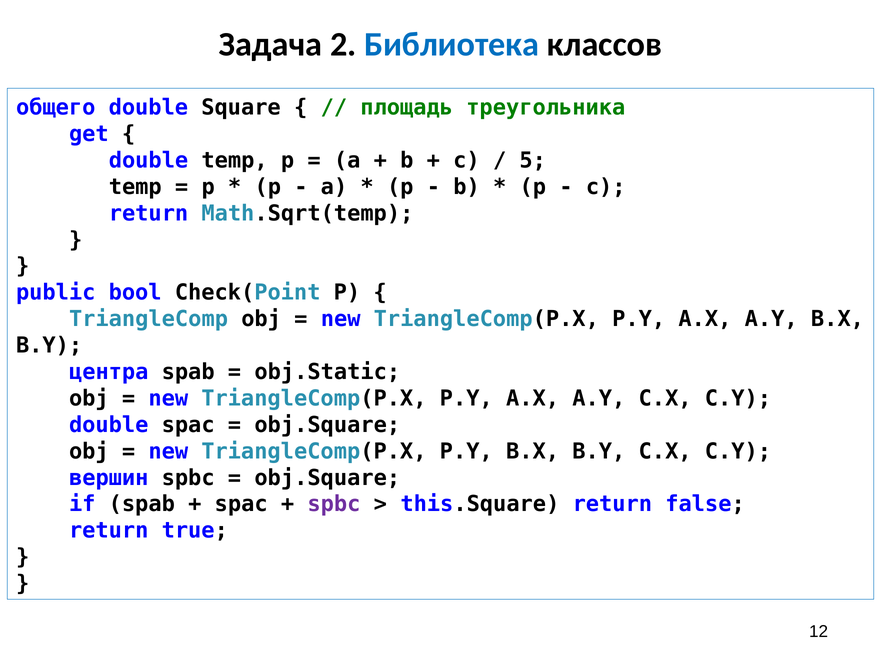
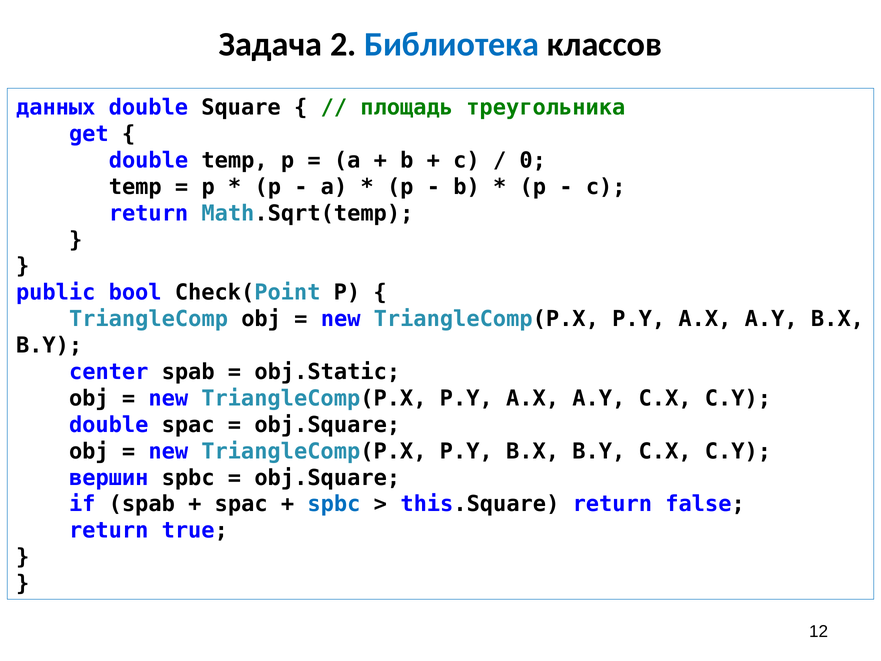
общего: общего -> данных
5: 5 -> 0
центра: центра -> center
spbc at (334, 504) colour: purple -> blue
